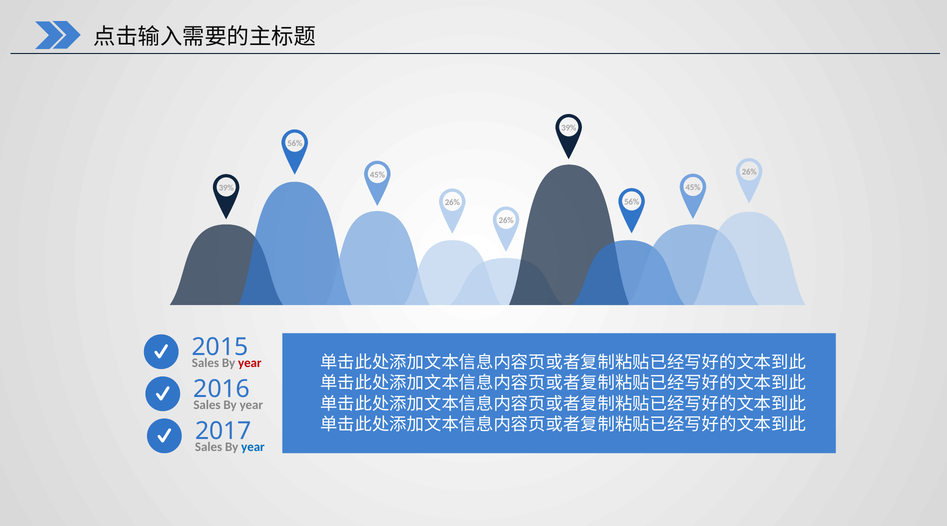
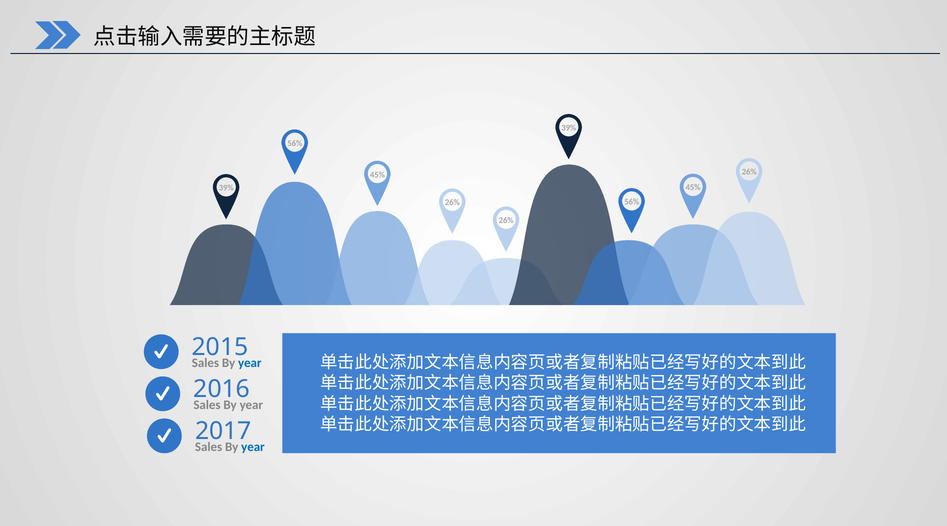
year at (250, 363) colour: red -> blue
